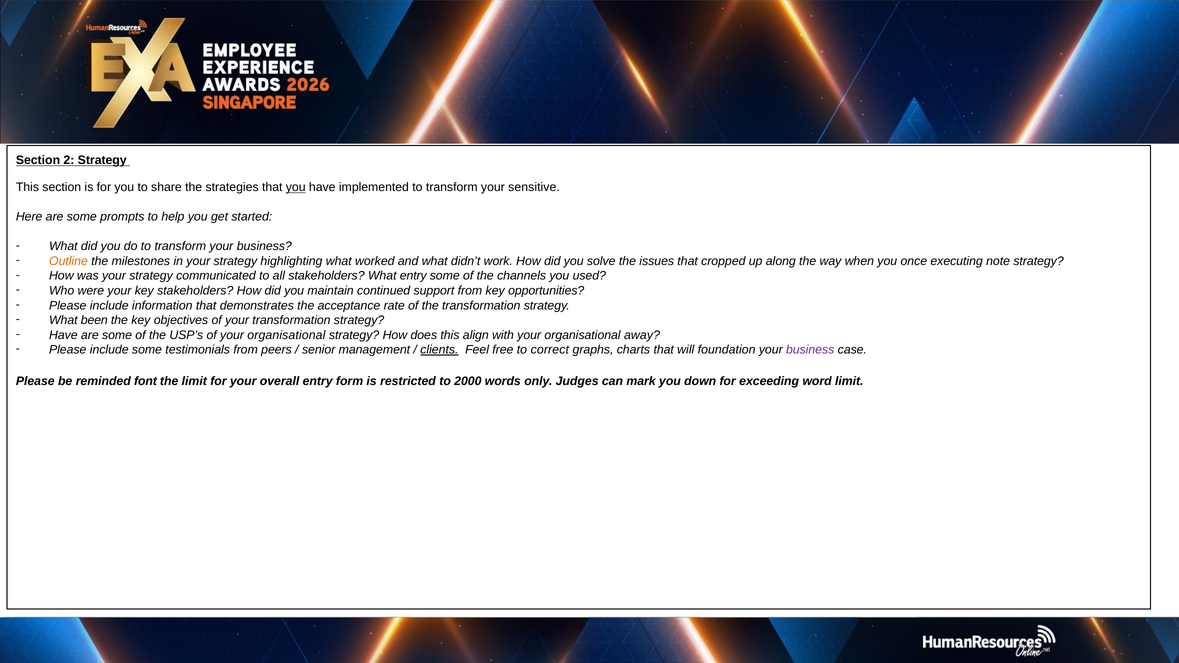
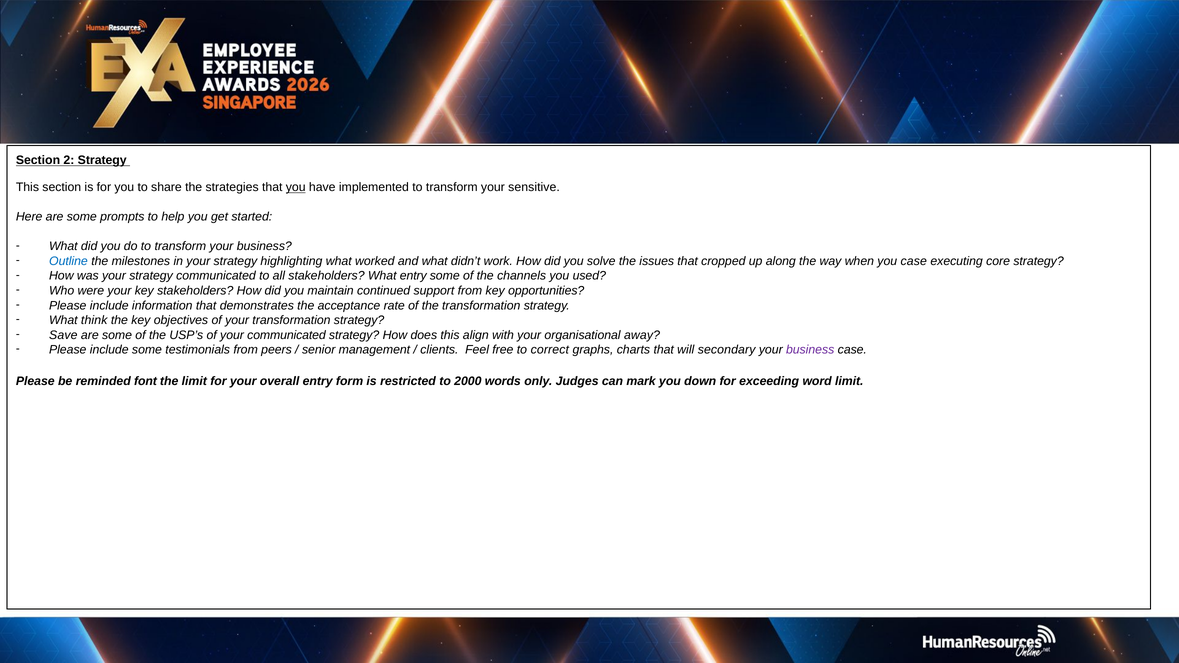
Outline colour: orange -> blue
you once: once -> case
note: note -> core
been: been -> think
Have at (63, 335): Have -> Save
of your organisational: organisational -> communicated
clients underline: present -> none
foundation: foundation -> secondary
